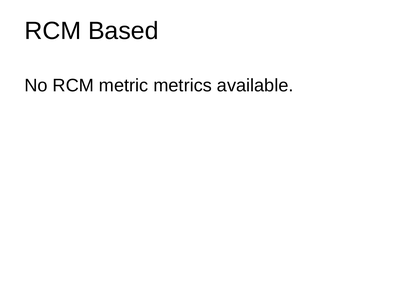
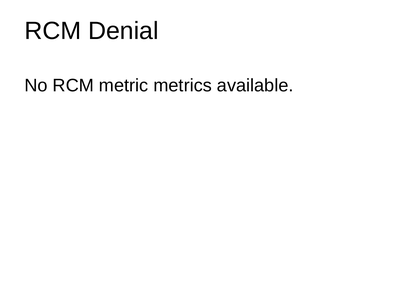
Based: Based -> Denial
